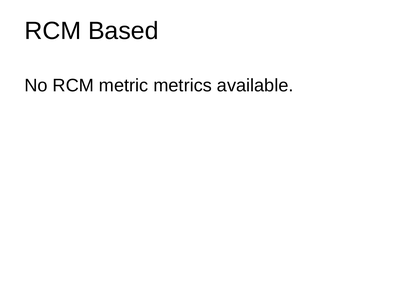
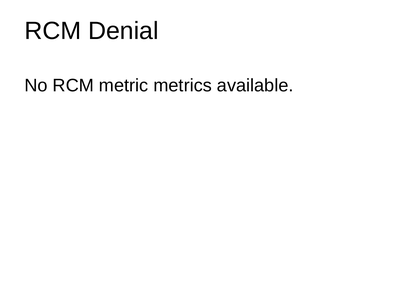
Based: Based -> Denial
